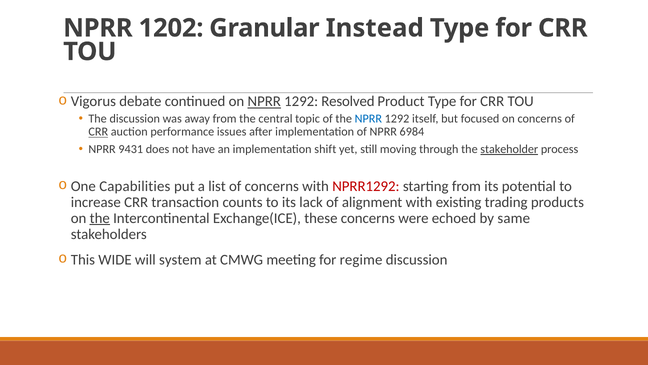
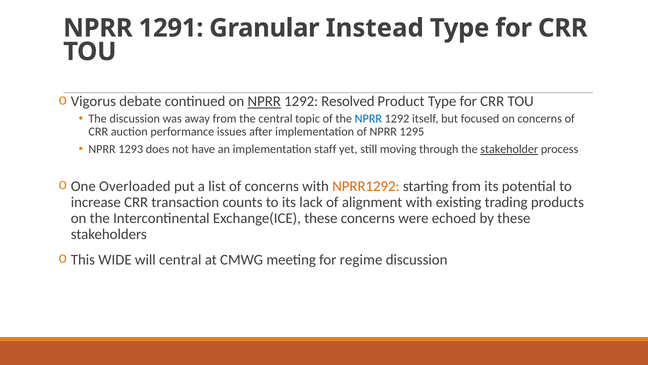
1202: 1202 -> 1291
CRR at (98, 132) underline: present -> none
6984: 6984 -> 1295
9431: 9431 -> 1293
shift: shift -> staff
Capabilities: Capabilities -> Overloaded
NPRR1292 colour: red -> orange
the at (100, 218) underline: present -> none
by same: same -> these
will system: system -> central
